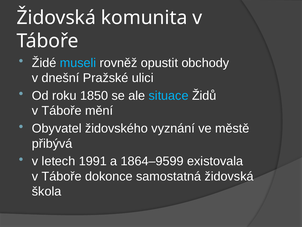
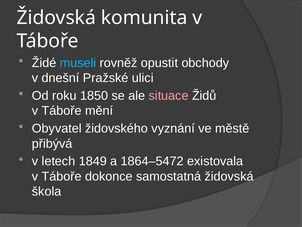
situace colour: light blue -> pink
1991: 1991 -> 1849
1864–9599: 1864–9599 -> 1864–5472
